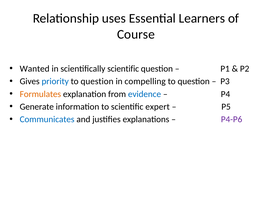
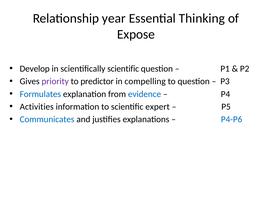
uses: uses -> year
Learners: Learners -> Thinking
Course: Course -> Expose
Wanted: Wanted -> Develop
priority colour: blue -> purple
question at (97, 81): question -> predictor
Formulates colour: orange -> blue
Generate: Generate -> Activities
P4-P6 colour: purple -> blue
